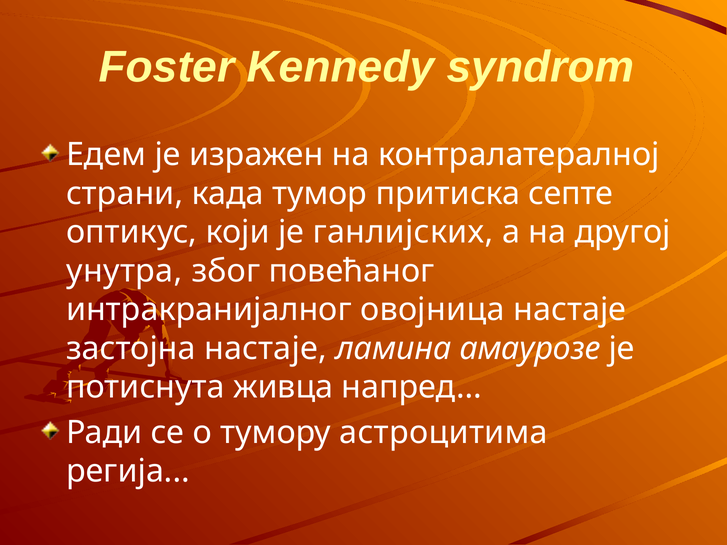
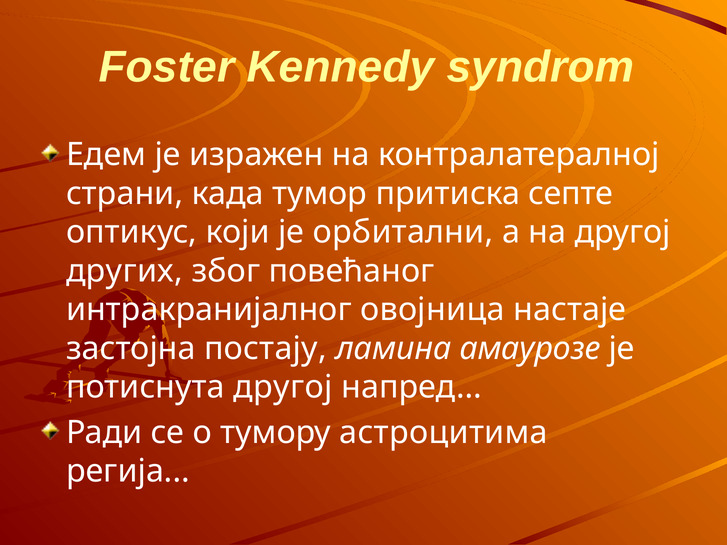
ганлијских: ганлијских -> орбитални
унутра: унутра -> других
застојна настаје: настаје -> постају
потиснута живца: живца -> другој
